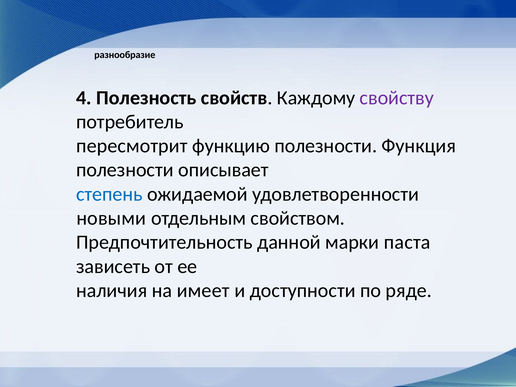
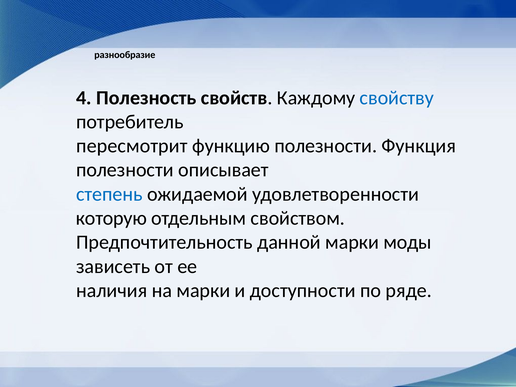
свойству colour: purple -> blue
новыми: новыми -> которую
паста: паста -> моды
на имеет: имеет -> марки
